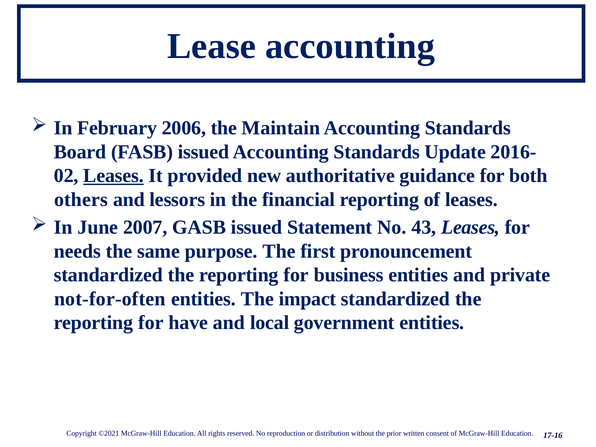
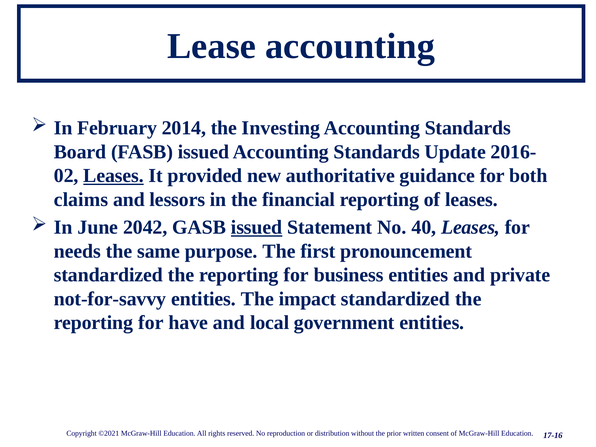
2006: 2006 -> 2014
Maintain: Maintain -> Investing
others: others -> claims
2007: 2007 -> 2042
issued at (257, 227) underline: none -> present
43: 43 -> 40
not-for-often: not-for-often -> not-for-savvy
